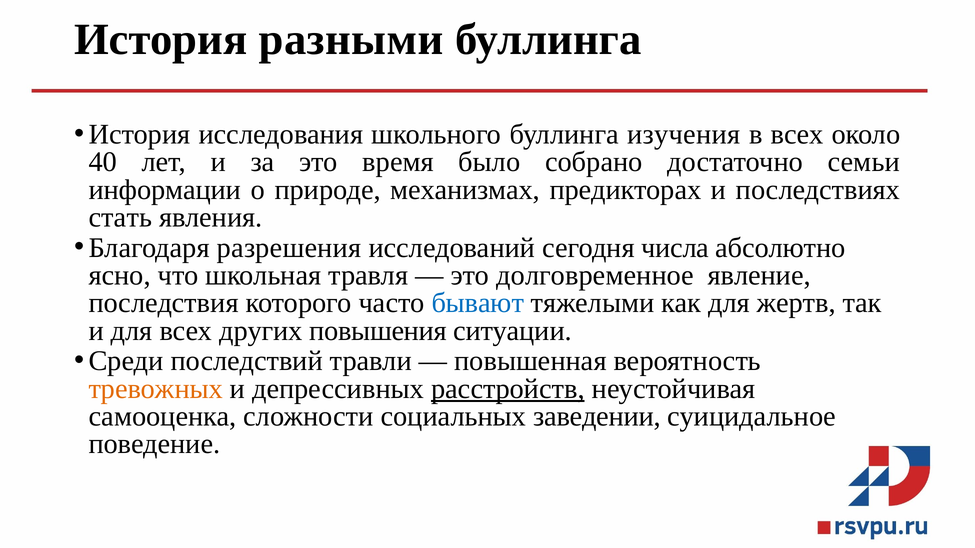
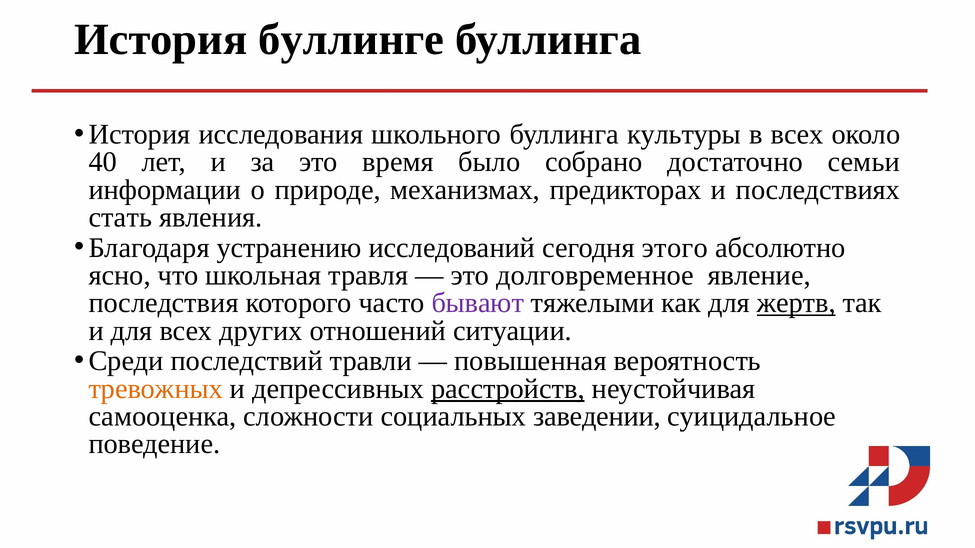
разными: разными -> буллинге
изучения: изучения -> культуры
разрешения: разрешения -> устранению
числа: числа -> этого
бывают colour: blue -> purple
жертв underline: none -> present
повышения: повышения -> отношений
